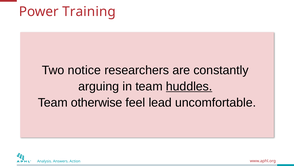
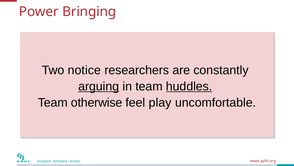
Training: Training -> Bringing
arguing underline: none -> present
lead: lead -> play
